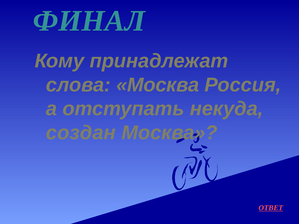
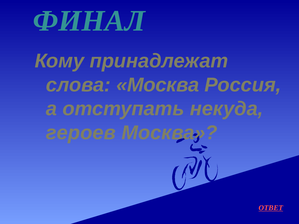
создан: создан -> героев
